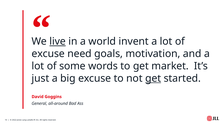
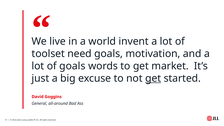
live underline: present -> none
excuse at (48, 54): excuse -> toolset
of some: some -> goals
